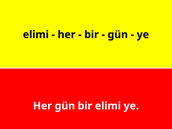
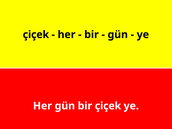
elimi at (36, 35): elimi -> çiçek
bir elimi: elimi -> çiçek
